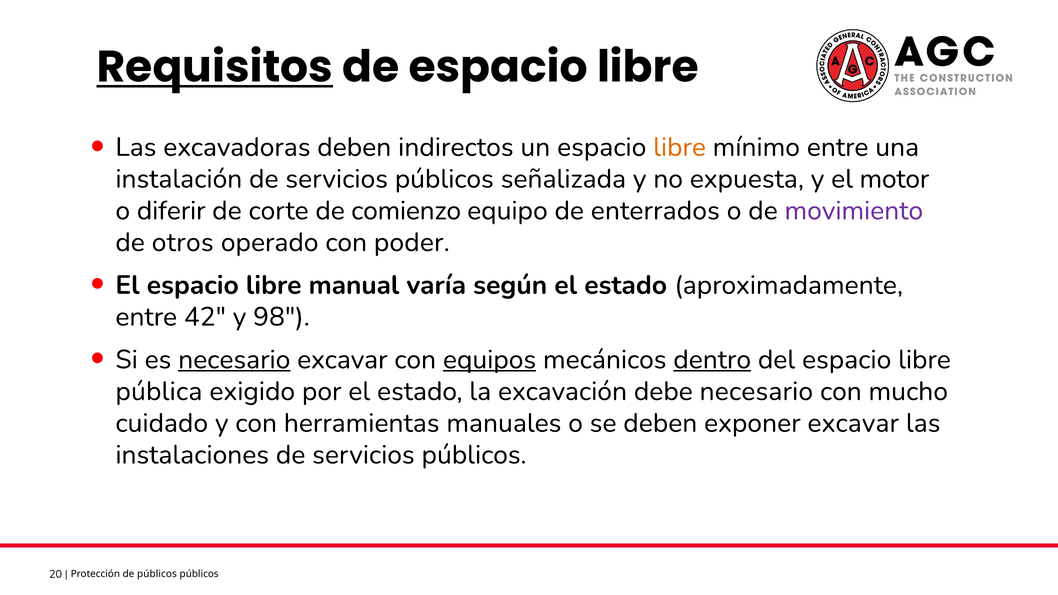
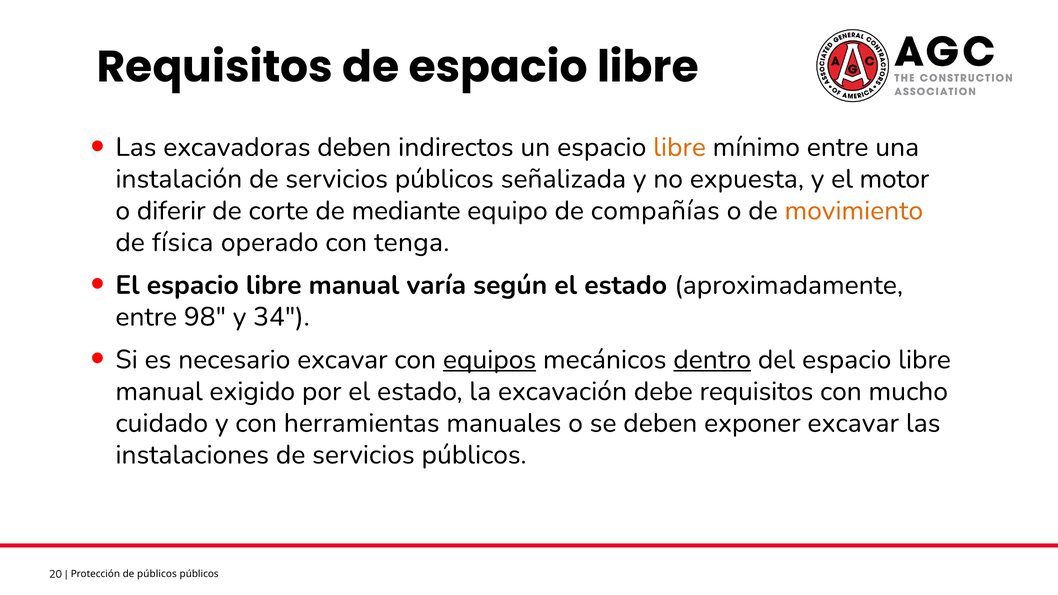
Requisitos at (215, 67) underline: present -> none
comienzo: comienzo -> mediante
enterrados: enterrados -> compañías
movimiento colour: purple -> orange
otros: otros -> física
poder: poder -> tenga
42: 42 -> 98
98: 98 -> 34
necesario at (234, 360) underline: present -> none
pública at (159, 391): pública -> manual
debe necesario: necesario -> requisitos
